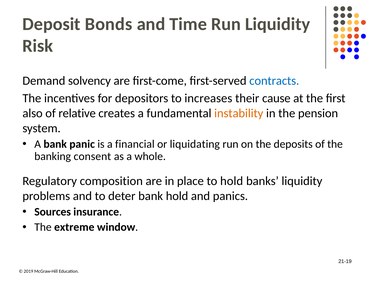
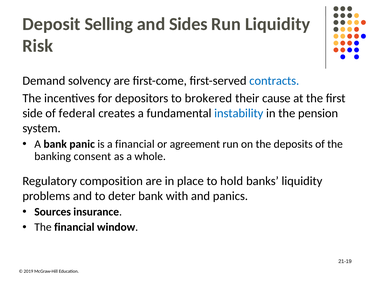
Bonds: Bonds -> Selling
Time: Time -> Sides
increases: increases -> brokered
also: also -> side
relative: relative -> federal
instability colour: orange -> blue
liquidating: liquidating -> agreement
bank hold: hold -> with
The extreme: extreme -> financial
